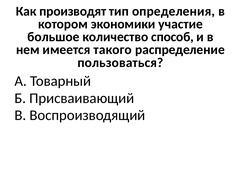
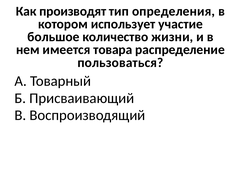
экономики: экономики -> использует
способ: способ -> жизни
такого: такого -> товара
